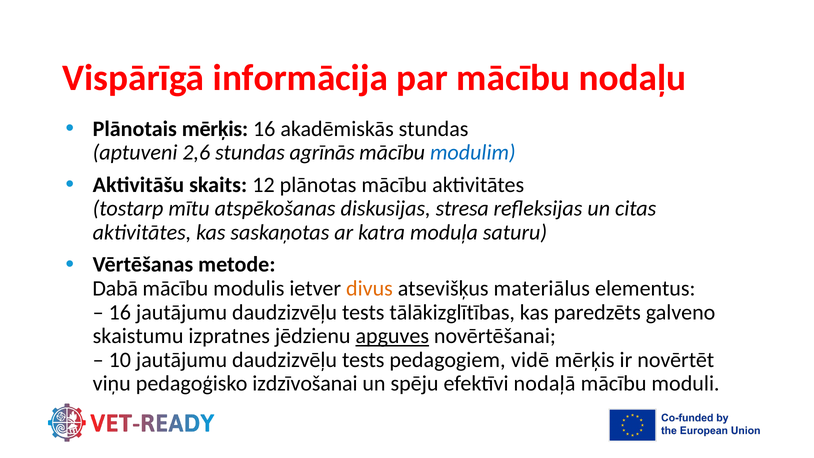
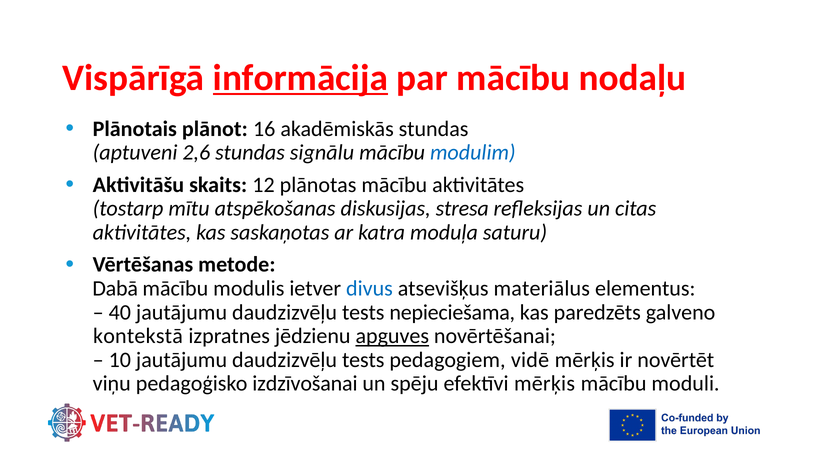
informācija underline: none -> present
Plānotais mērķis: mērķis -> plānot
agrīnās: agrīnās -> signālu
divus colour: orange -> blue
16 at (120, 312): 16 -> 40
tālākizglītības: tālākizglītības -> nepieciešama
skaistumu: skaistumu -> kontekstā
efektīvi nodaļā: nodaļā -> mērķis
